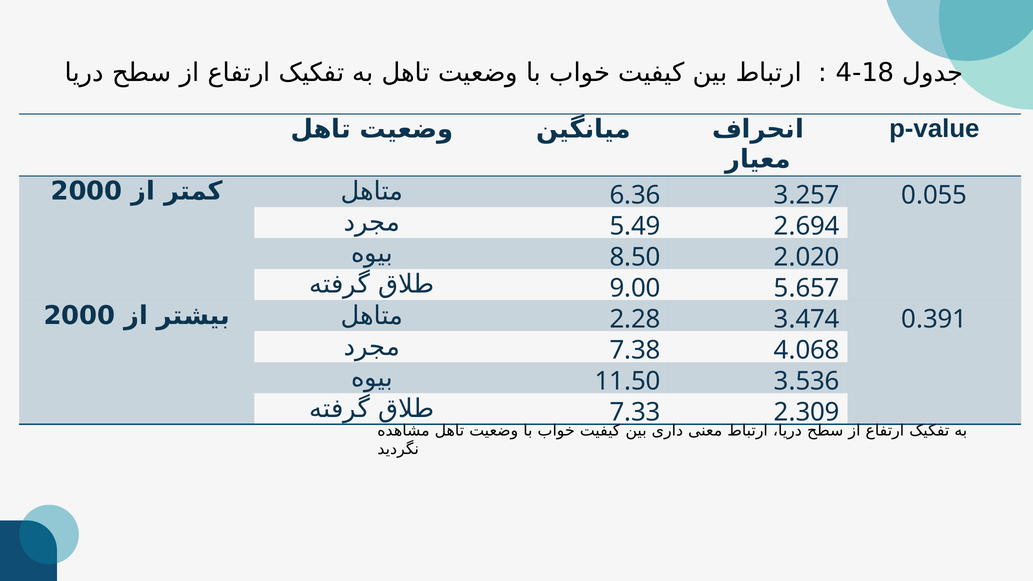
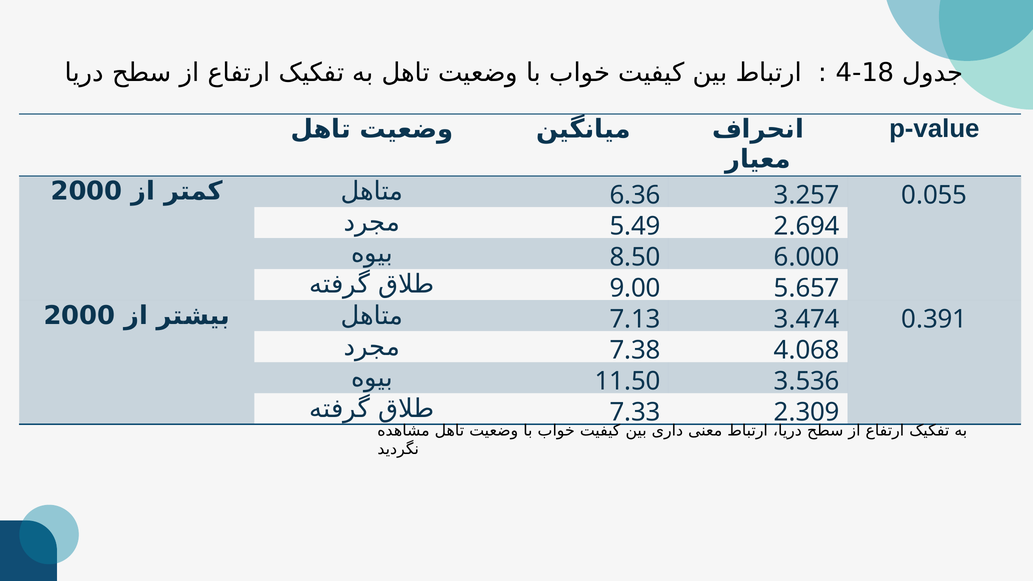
2.020: 2.020 -> 6.000
2.28: 2.28 -> 7.13
